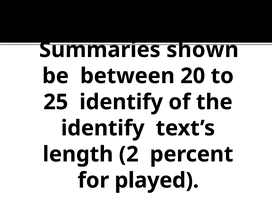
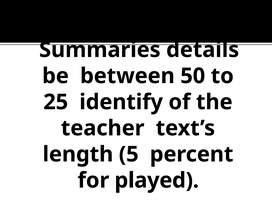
shown: shown -> details
20: 20 -> 50
identify at (103, 128): identify -> teacher
2: 2 -> 5
